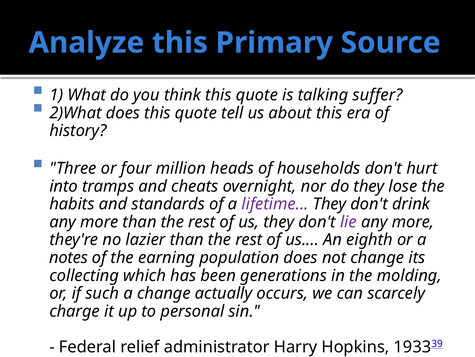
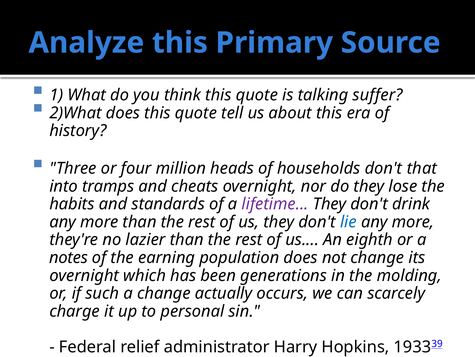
hurt: hurt -> that
lie colour: purple -> blue
collecting at (84, 275): collecting -> overnight
